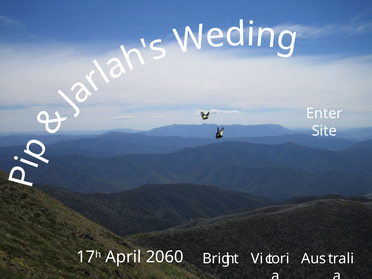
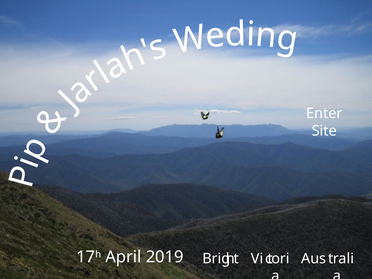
2060: 2060 -> 2019
